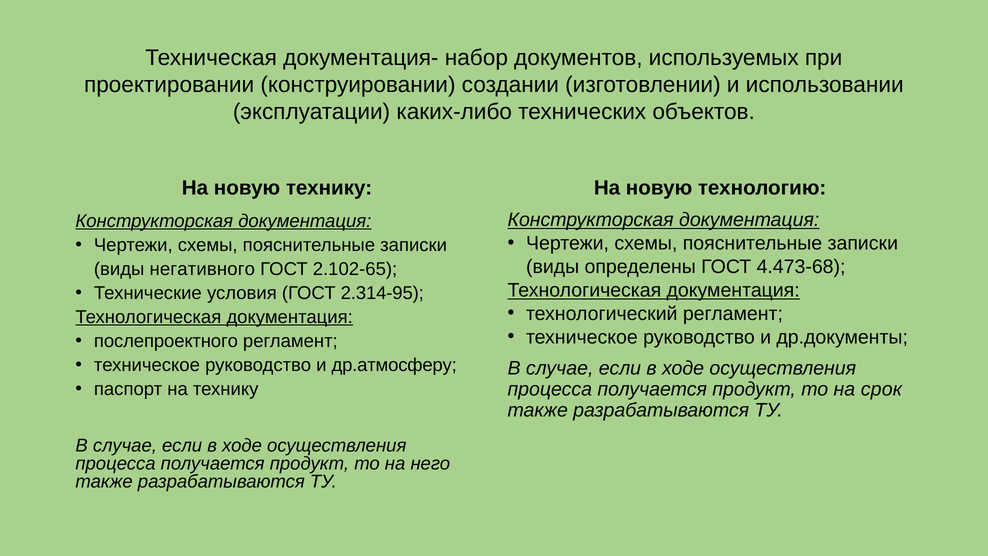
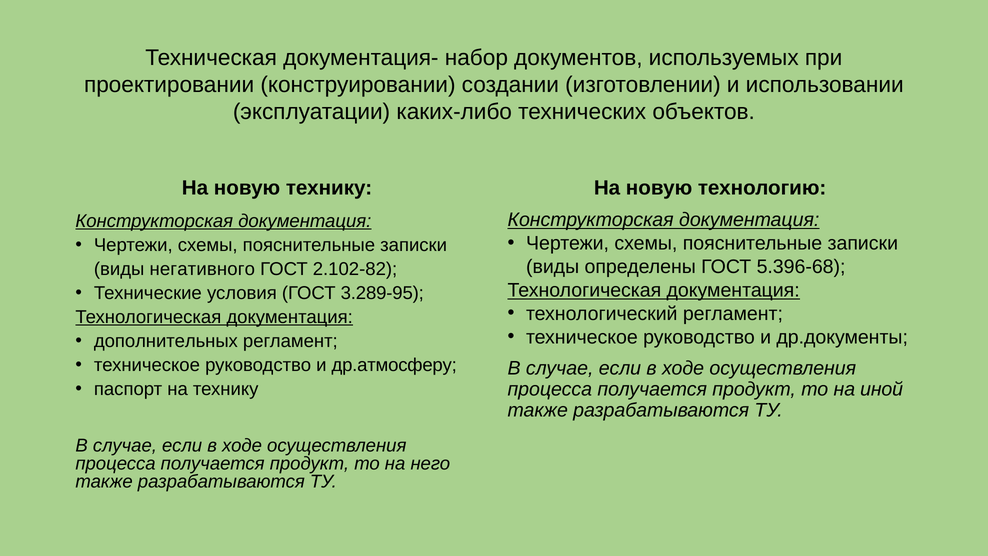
4.473-68: 4.473-68 -> 5.396-68
2.102-65: 2.102-65 -> 2.102-82
2.314-95: 2.314-95 -> 3.289-95
послепроектного: послепроектного -> дополнительных
срок: срок -> иной
